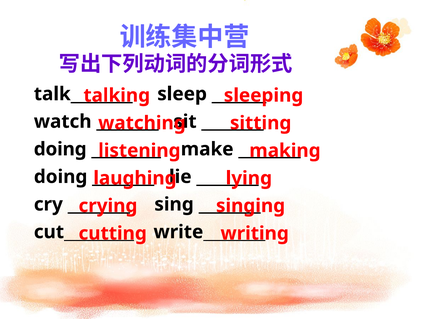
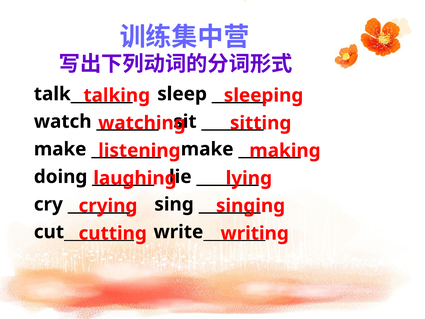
doing at (60, 149): doing -> make
